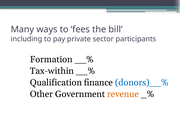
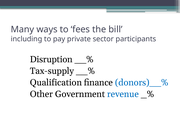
Formation: Formation -> Disruption
Tax-within: Tax-within -> Tax-supply
revenue colour: orange -> blue
